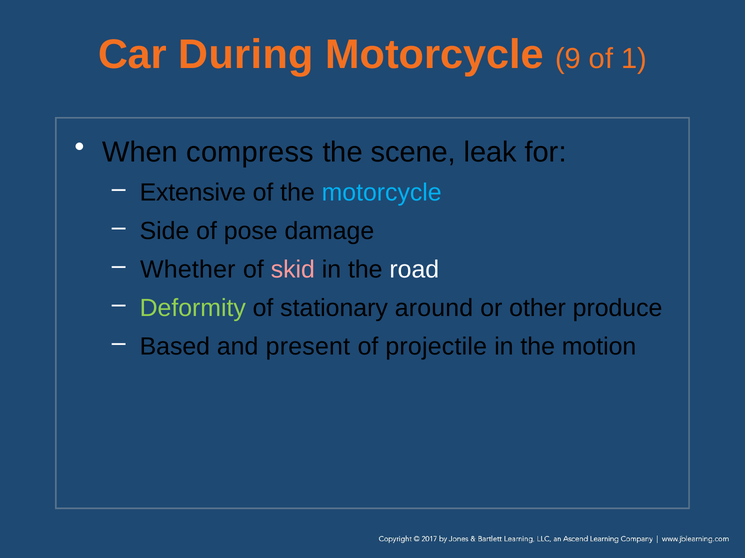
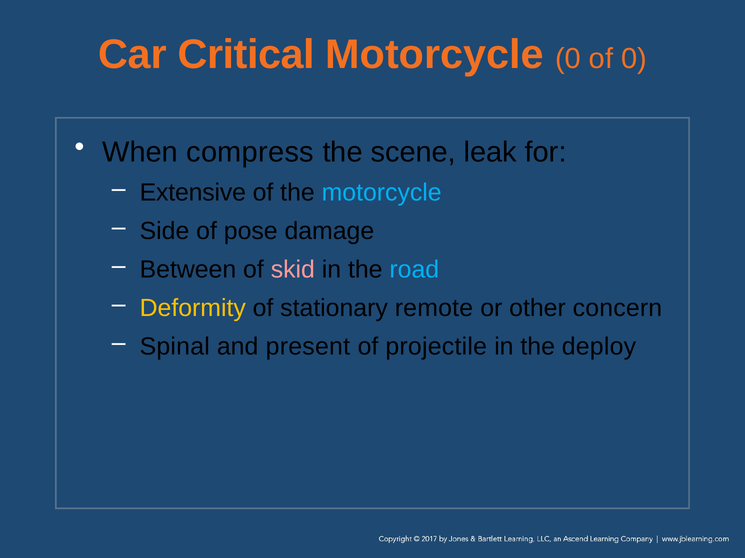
During: During -> Critical
Motorcycle 9: 9 -> 0
of 1: 1 -> 0
Whether: Whether -> Between
road colour: white -> light blue
Deformity colour: light green -> yellow
around: around -> remote
produce: produce -> concern
Based: Based -> Spinal
motion: motion -> deploy
